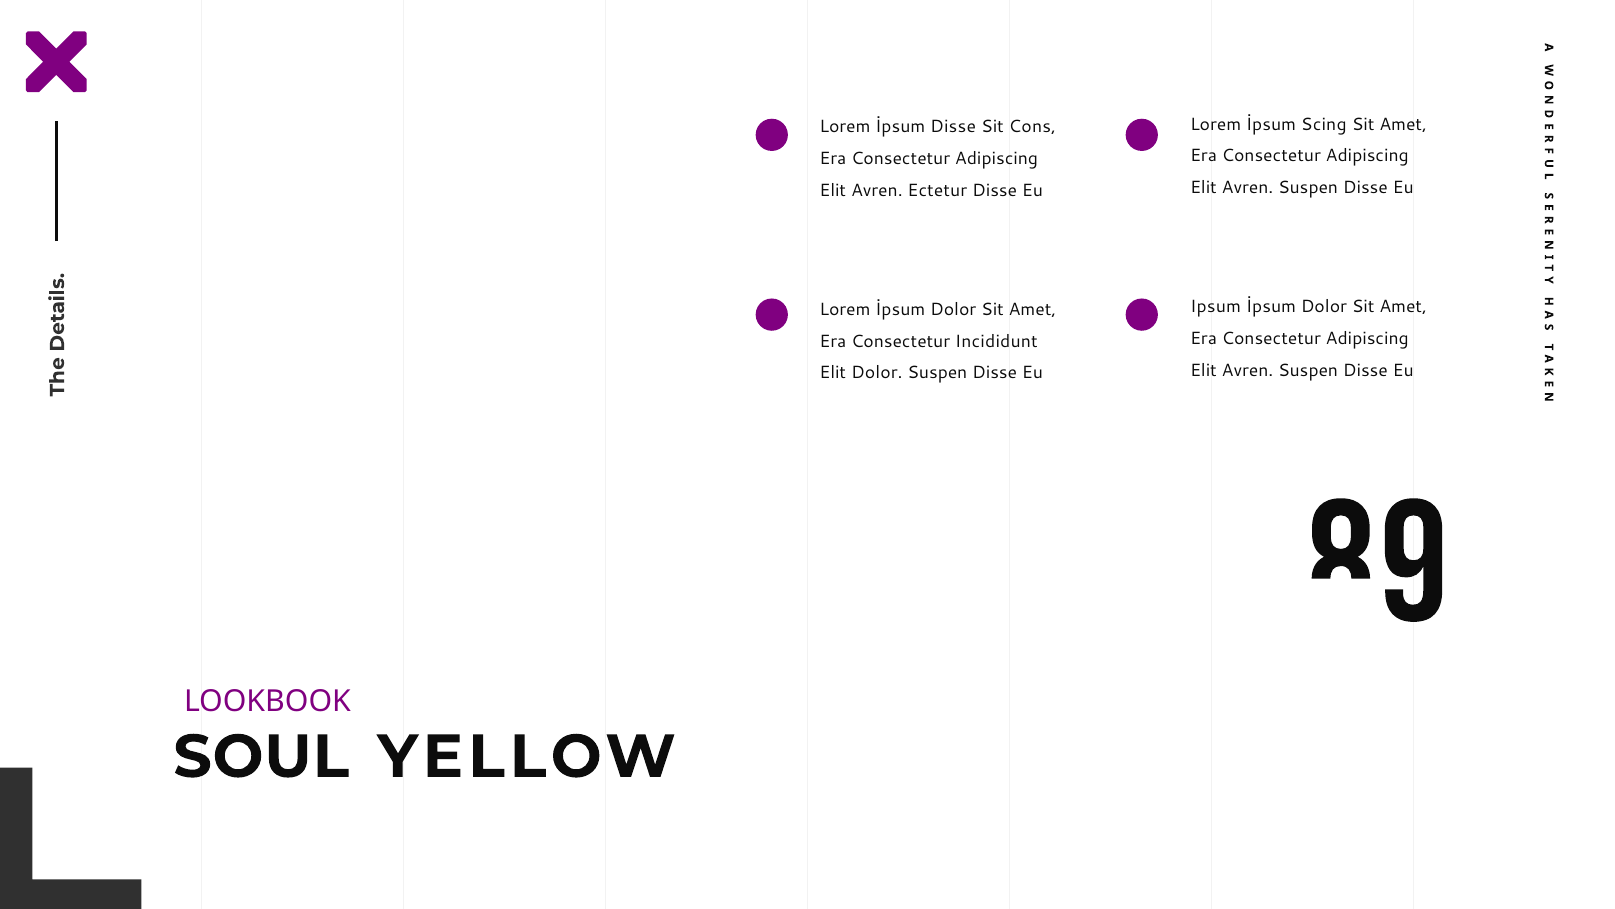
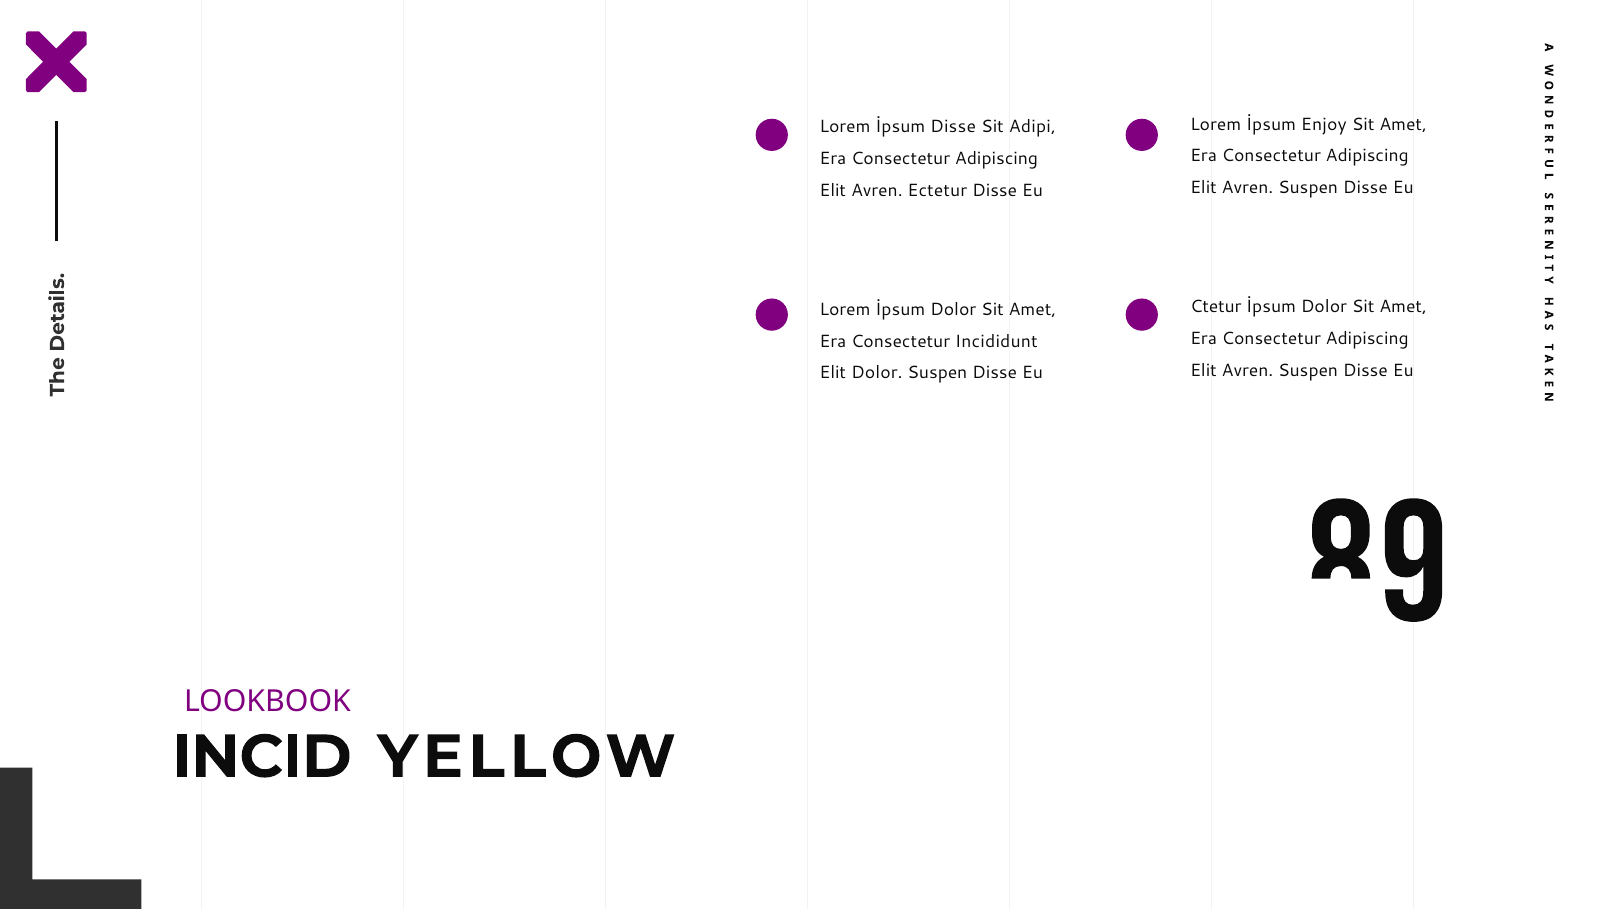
Scing: Scing -> Enjoy
Cons: Cons -> Adipi
Ipsum: Ipsum -> Ctetur
SOUL: SOUL -> INCID
